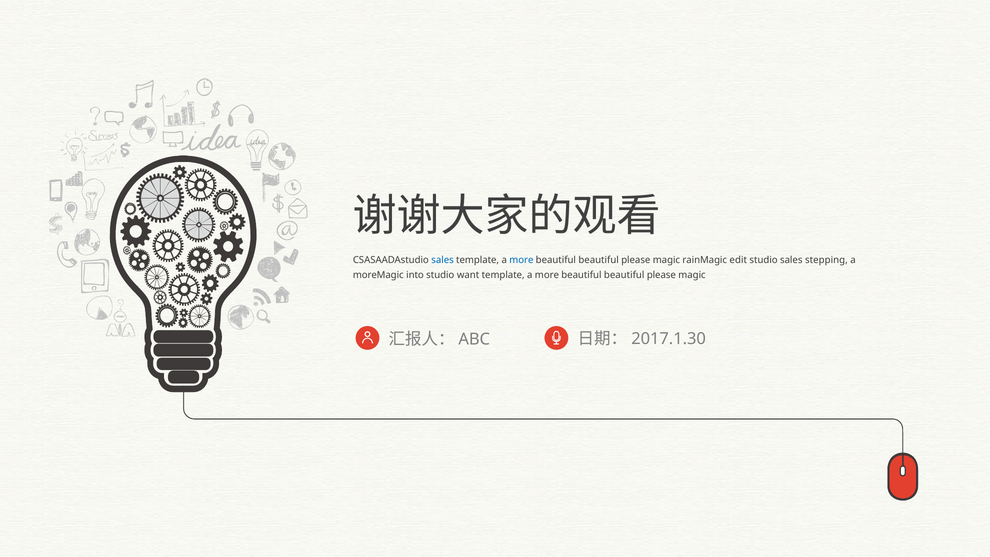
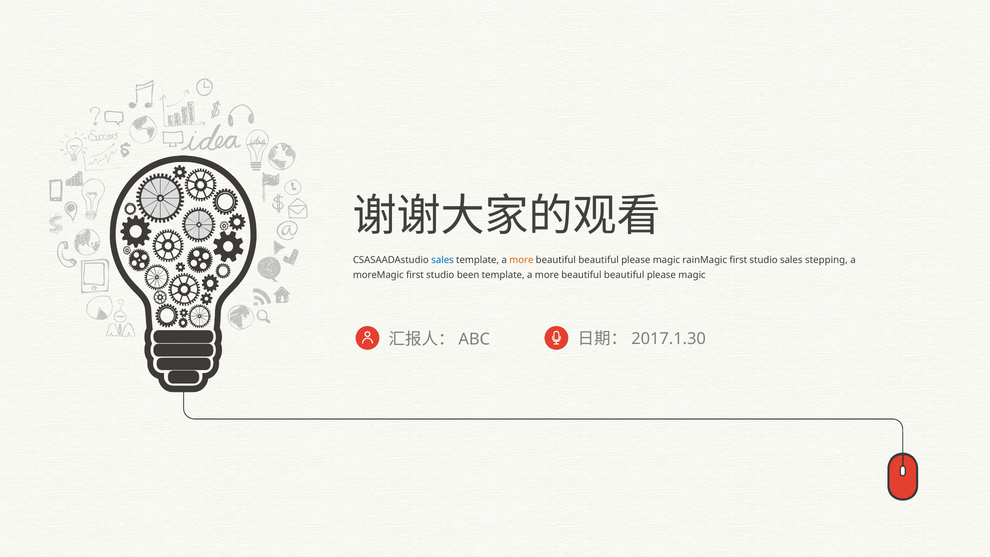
more at (521, 260) colour: blue -> orange
rainMagic edit: edit -> first
moreMagic into: into -> first
want: want -> been
